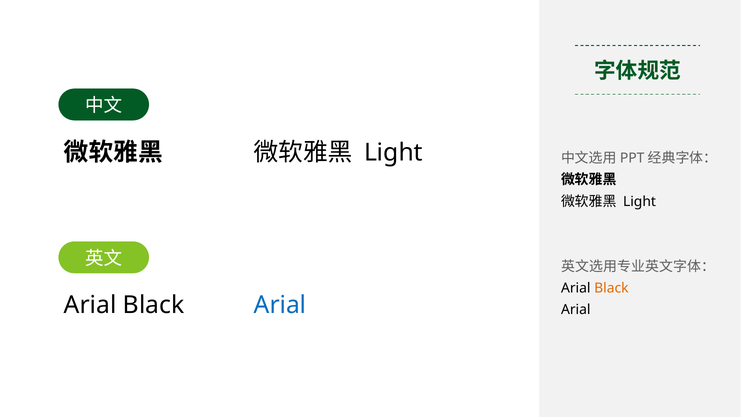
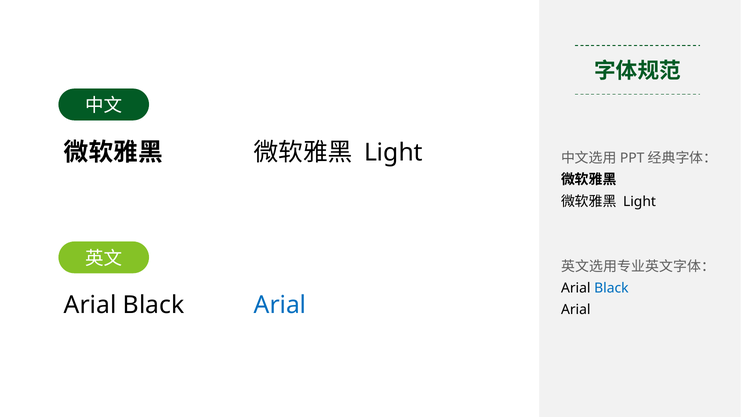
Black at (611, 288) colour: orange -> blue
